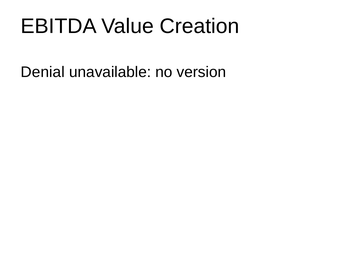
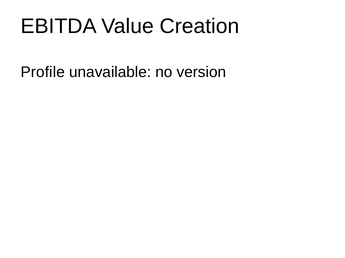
Denial: Denial -> Profile
